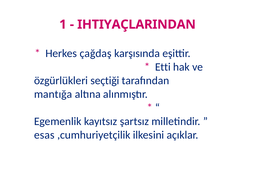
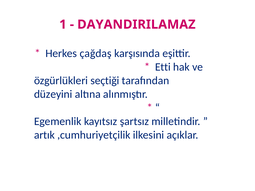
IHTIYAÇLARINDAN: IHTIYAÇLARINDAN -> DAYANDIRILAMAZ
mantığa: mantığa -> düzeyini
esas: esas -> artık
